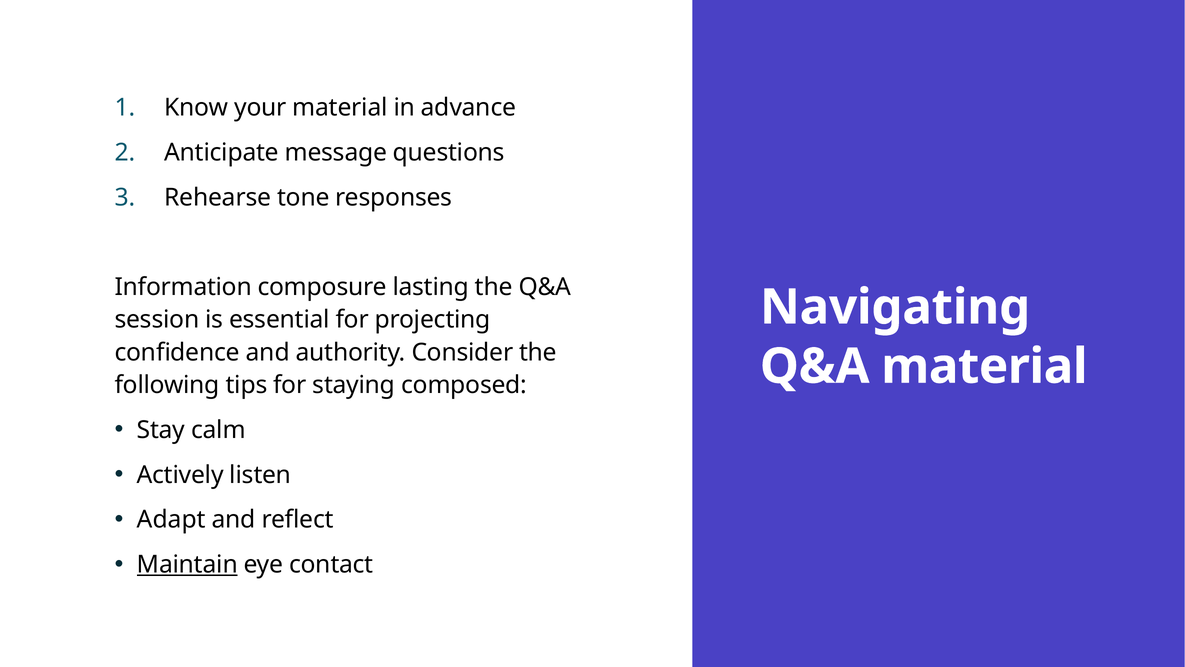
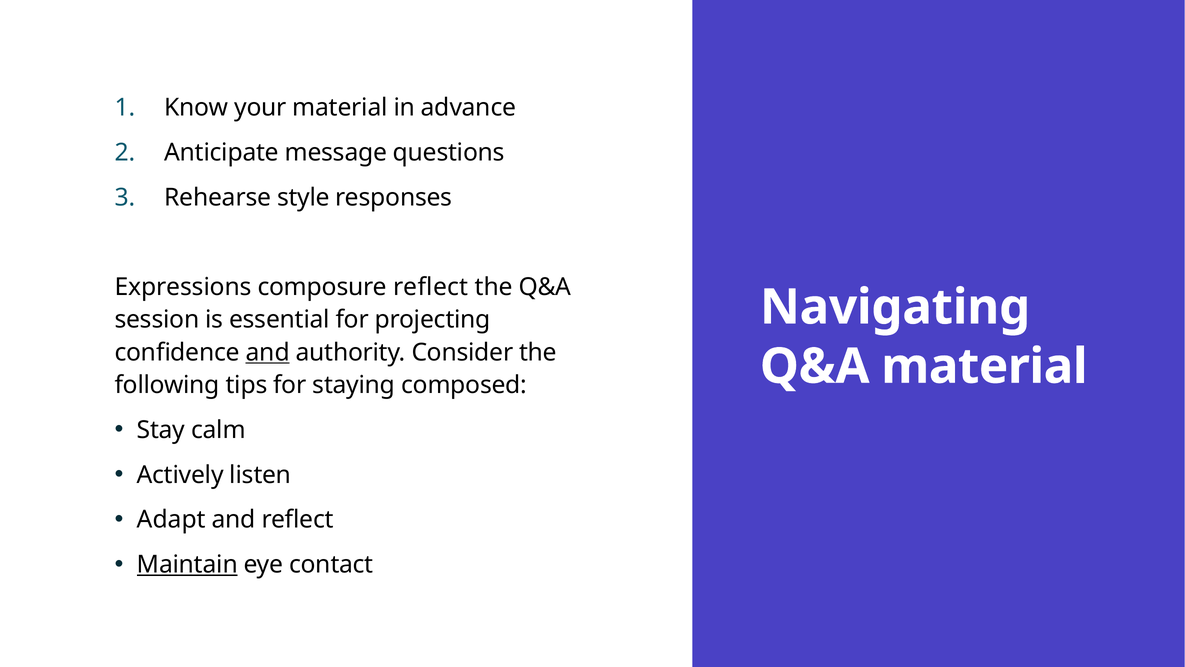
tone: tone -> style
Information: Information -> Expressions
composure lasting: lasting -> reflect
and at (268, 352) underline: none -> present
